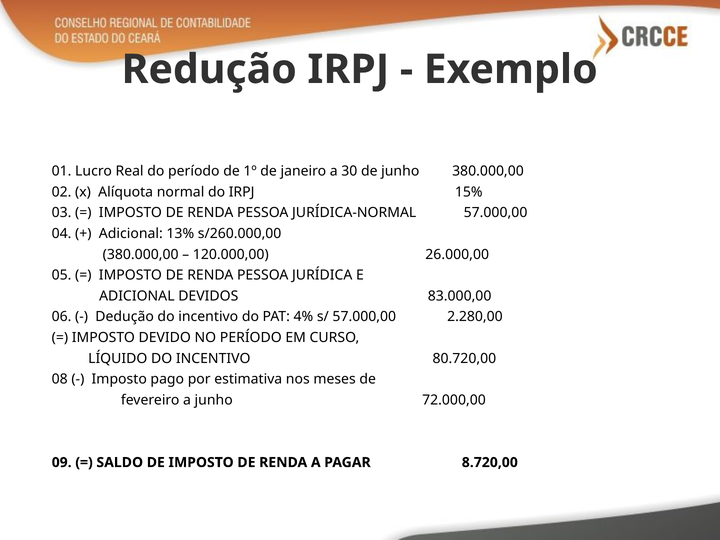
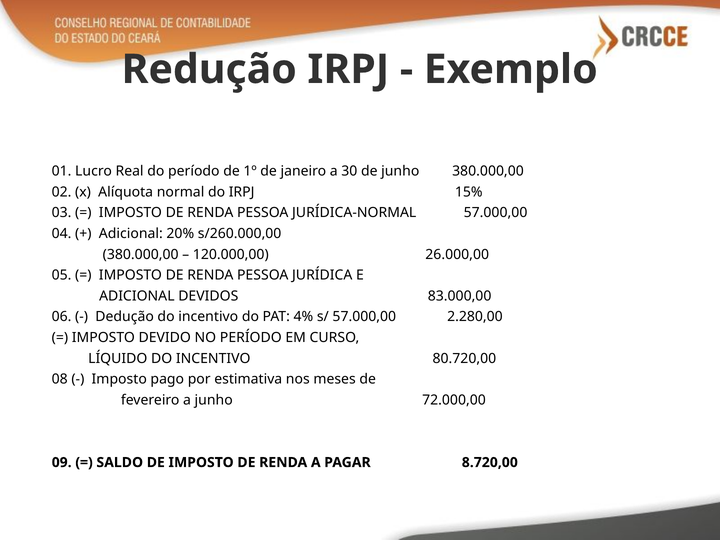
13%: 13% -> 20%
